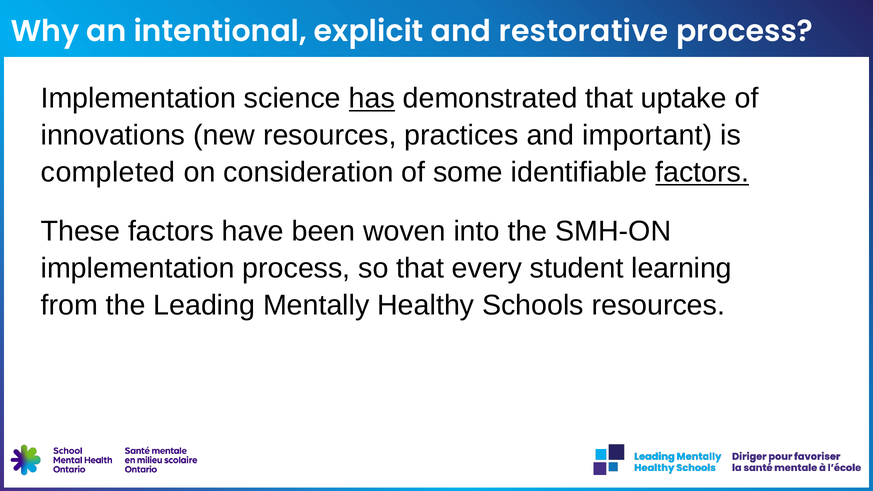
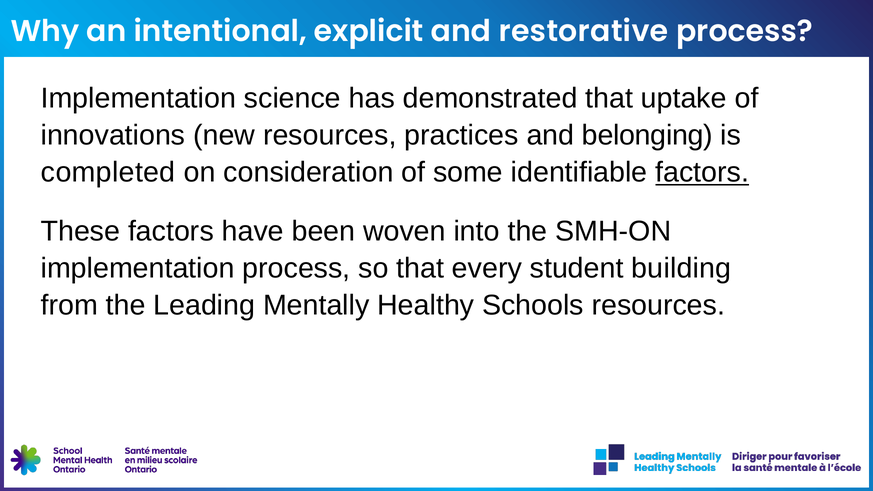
has underline: present -> none
important: important -> belonging
learning: learning -> building
